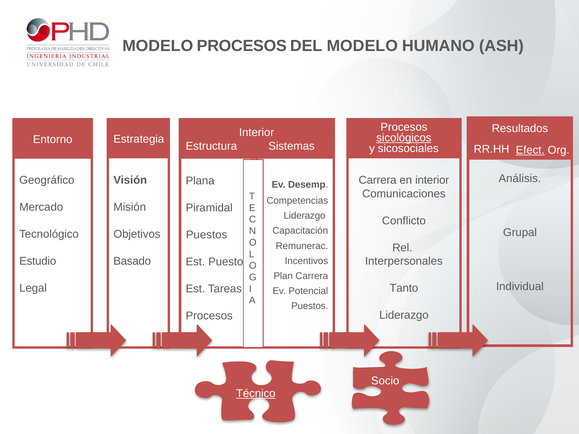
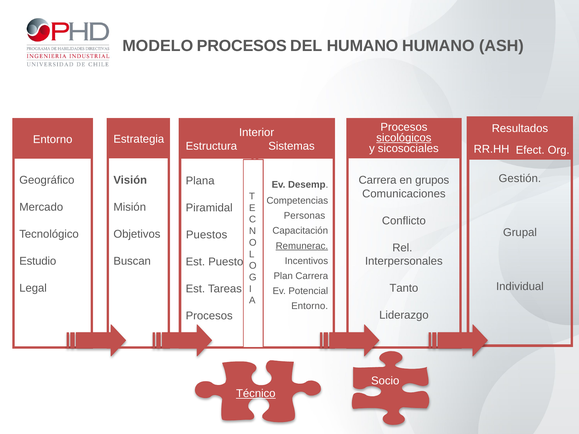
DEL MODELO: MODELO -> HUMANO
Efect underline: present -> none
Análisis: Análisis -> Gestión
en interior: interior -> grupos
Liderazgo at (305, 216): Liderazgo -> Personas
Remunerac underline: none -> present
Basado: Basado -> Buscan
Puestos at (310, 306): Puestos -> Entorno
